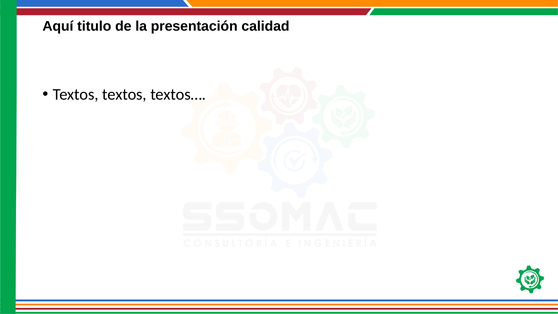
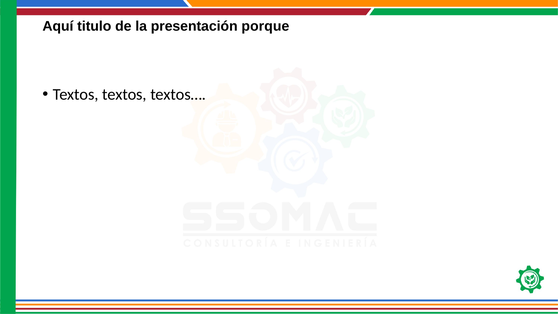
calidad: calidad -> porque
